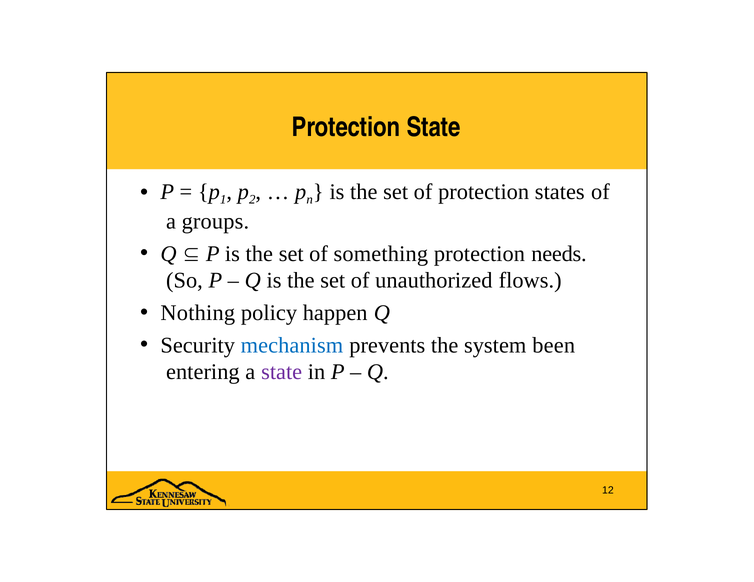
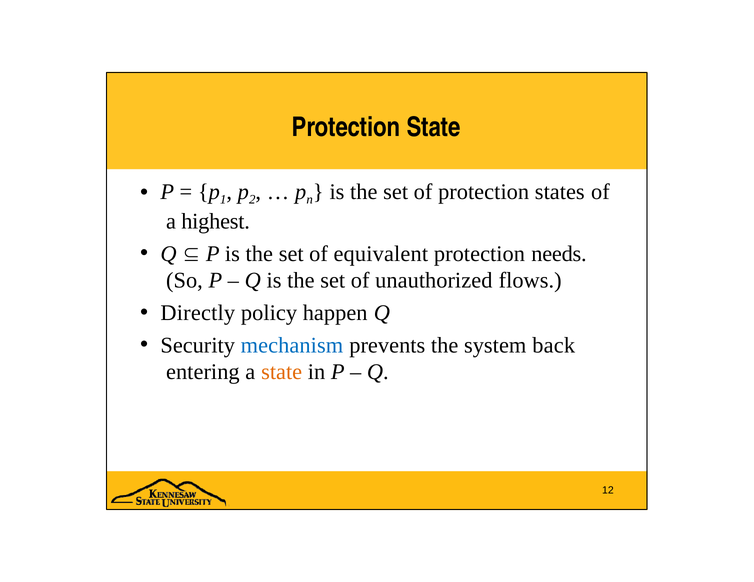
groups: groups -> highest
something: something -> equivalent
Nothing: Nothing -> Directly
been: been -> back
state at (282, 372) colour: purple -> orange
